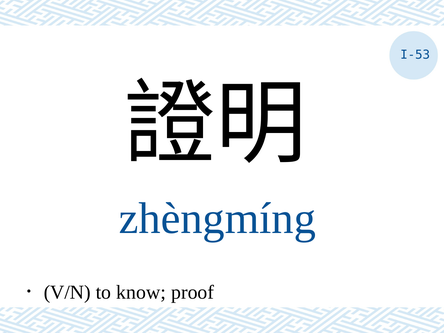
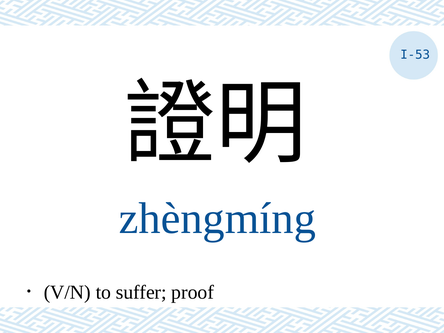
know: know -> suffer
